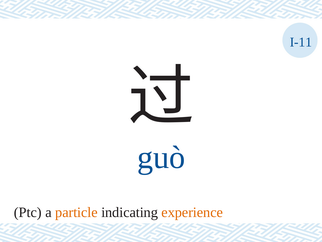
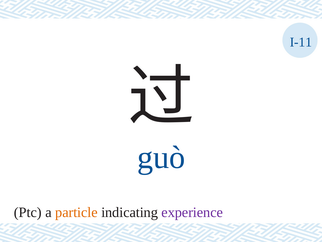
experience colour: orange -> purple
